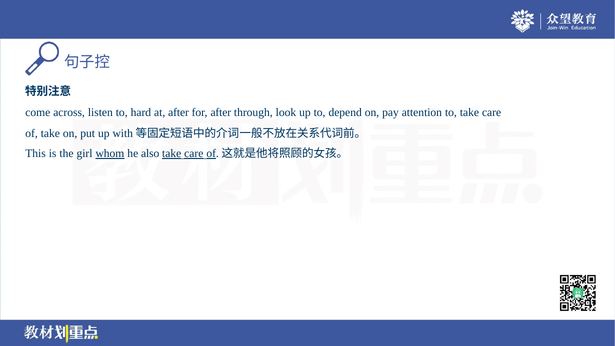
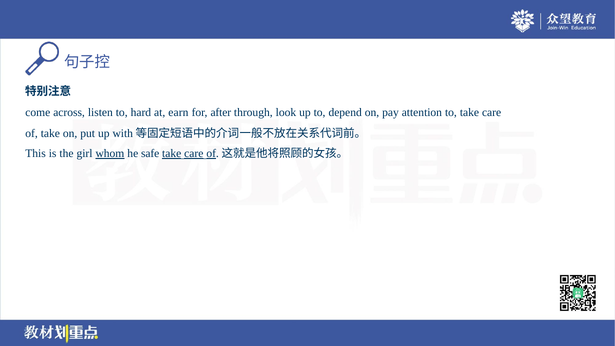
at after: after -> earn
also: also -> safe
